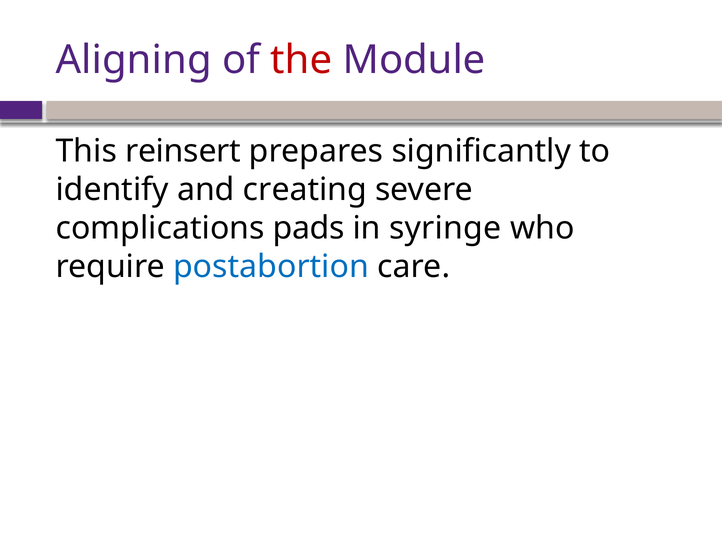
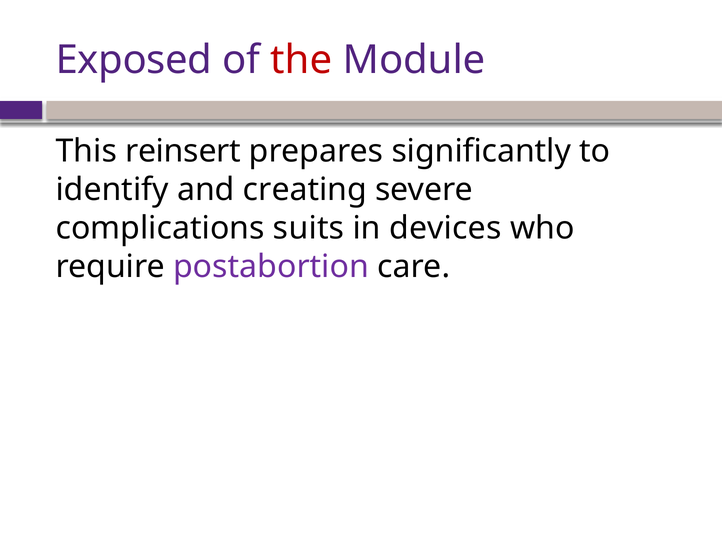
Aligning: Aligning -> Exposed
pads: pads -> suits
syringe: syringe -> devices
postabortion colour: blue -> purple
